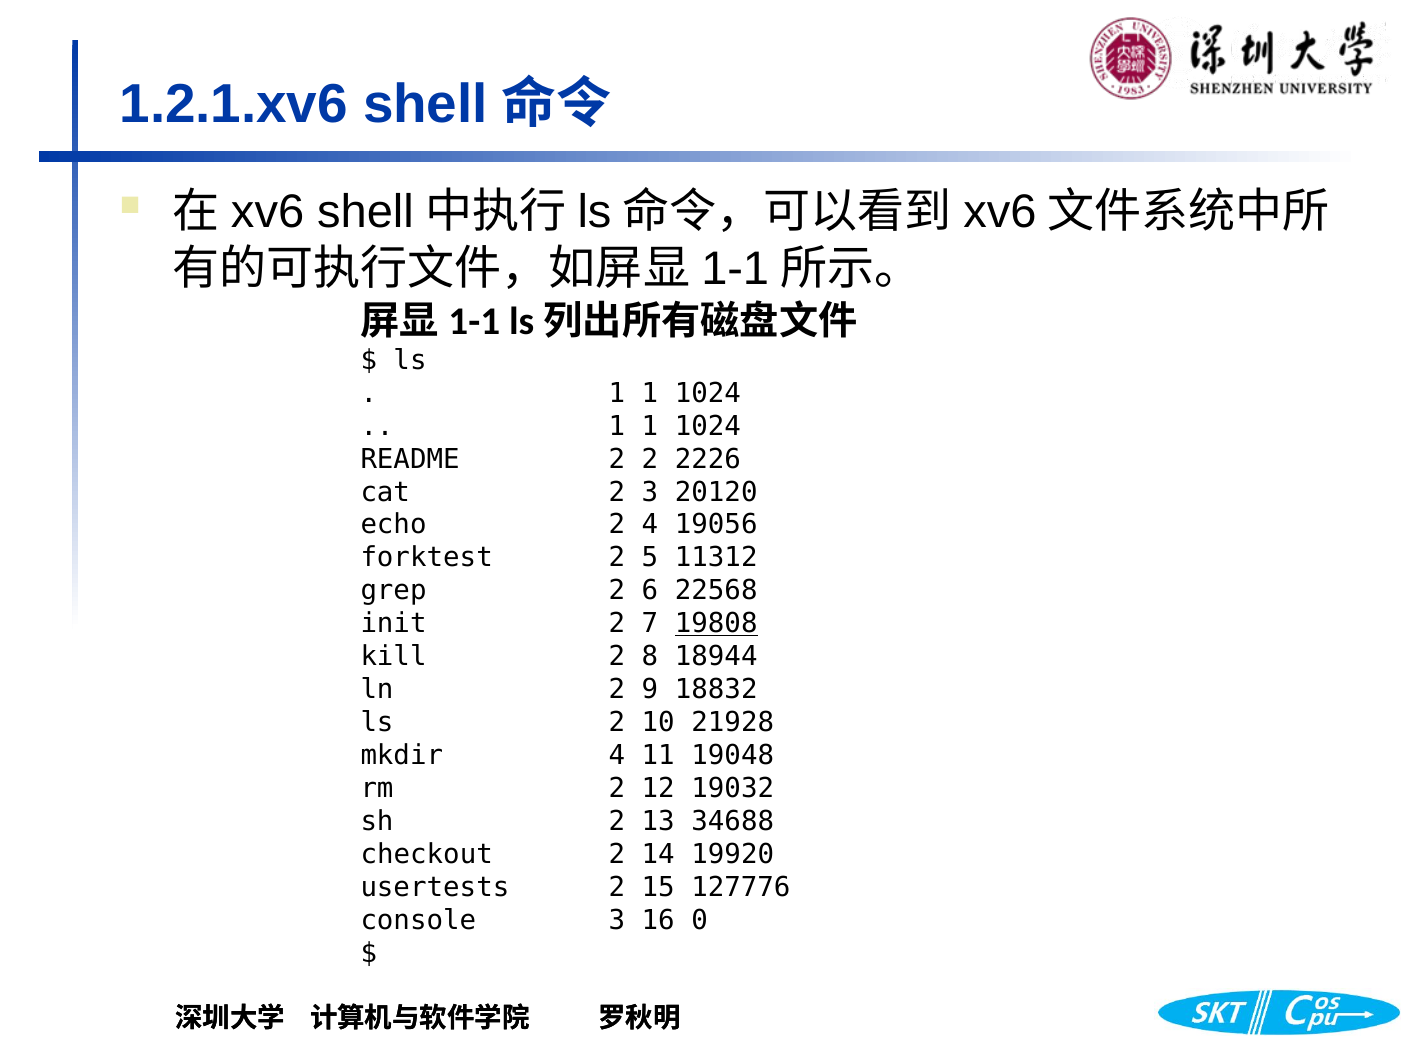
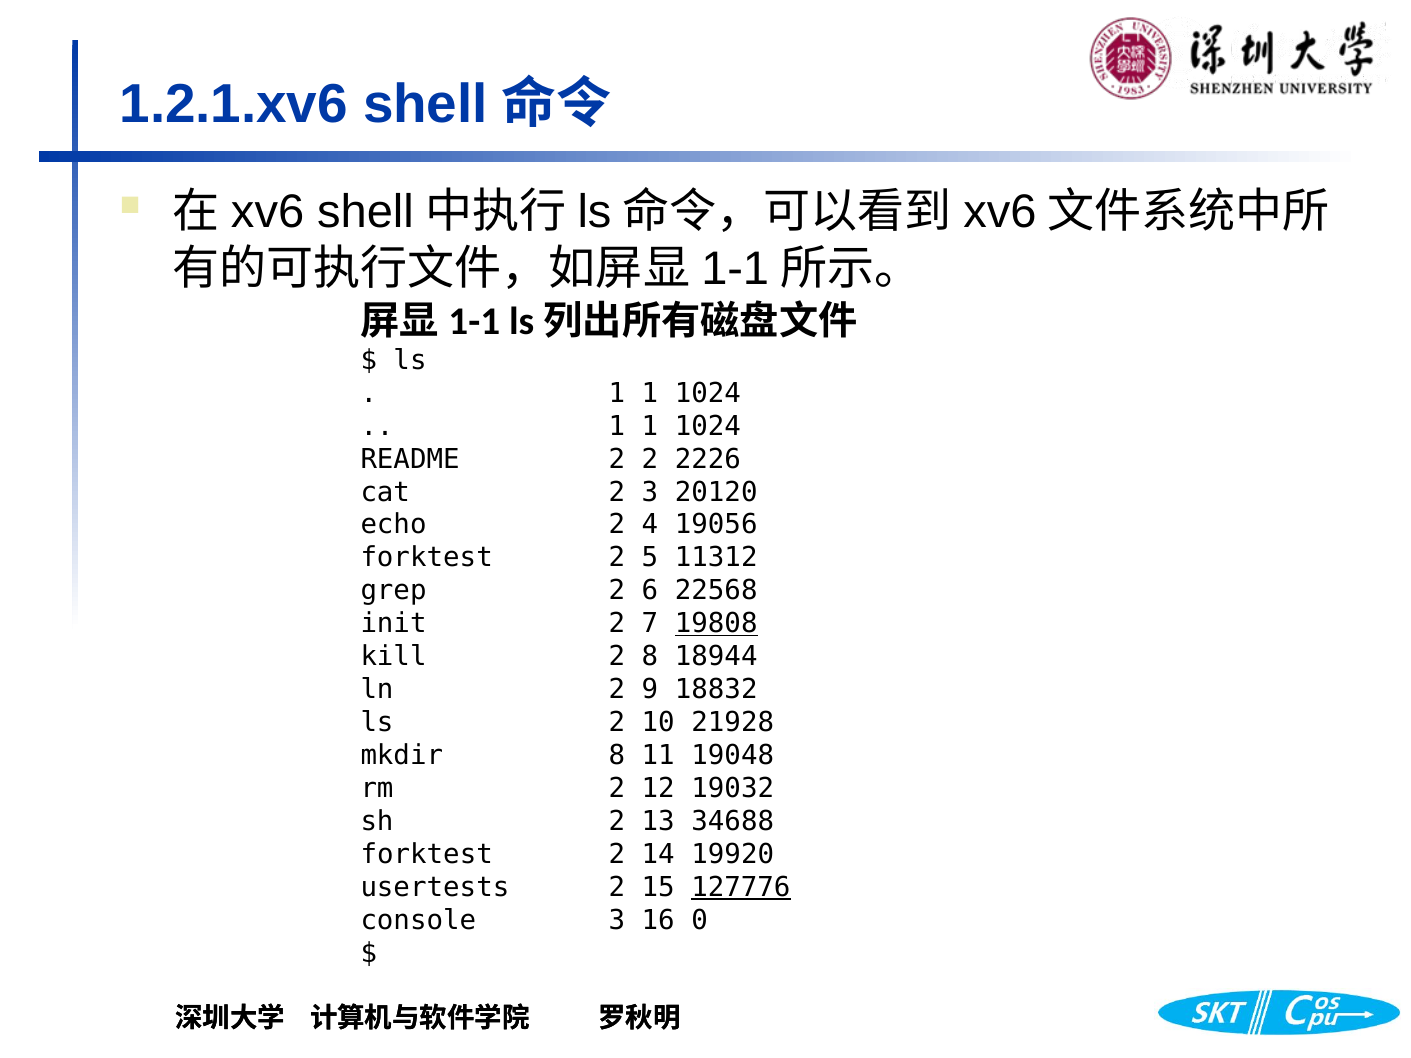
mkdir 4: 4 -> 8
checkout at (427, 854): checkout -> forktest
127776 underline: none -> present
